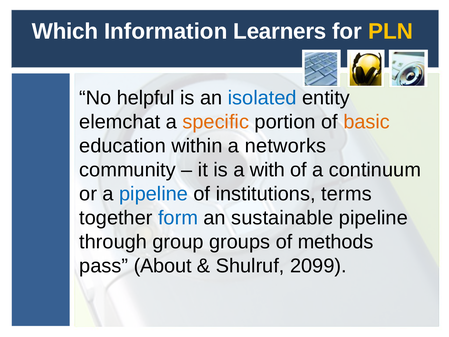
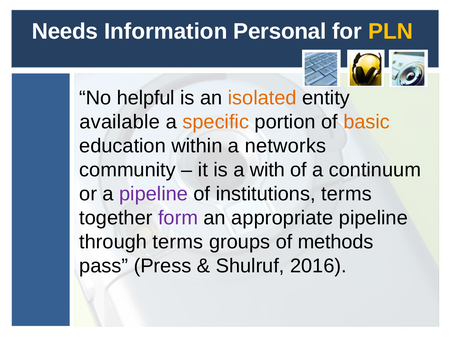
Which: Which -> Needs
Learners: Learners -> Personal
isolated colour: blue -> orange
elemchat: elemchat -> available
pipeline at (154, 194) colour: blue -> purple
form colour: blue -> purple
sustainable: sustainable -> appropriate
through group: group -> terms
About: About -> Press
2099: 2099 -> 2016
